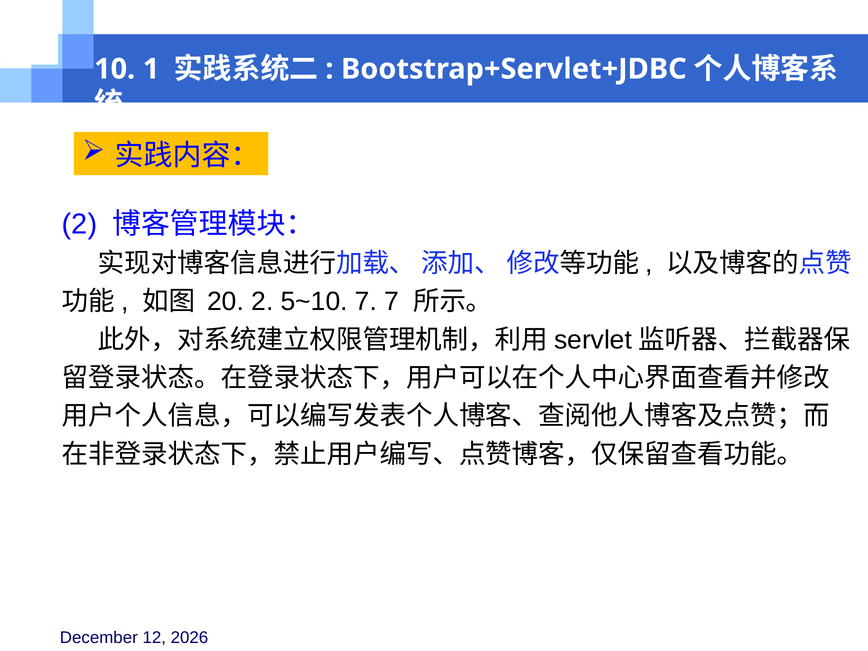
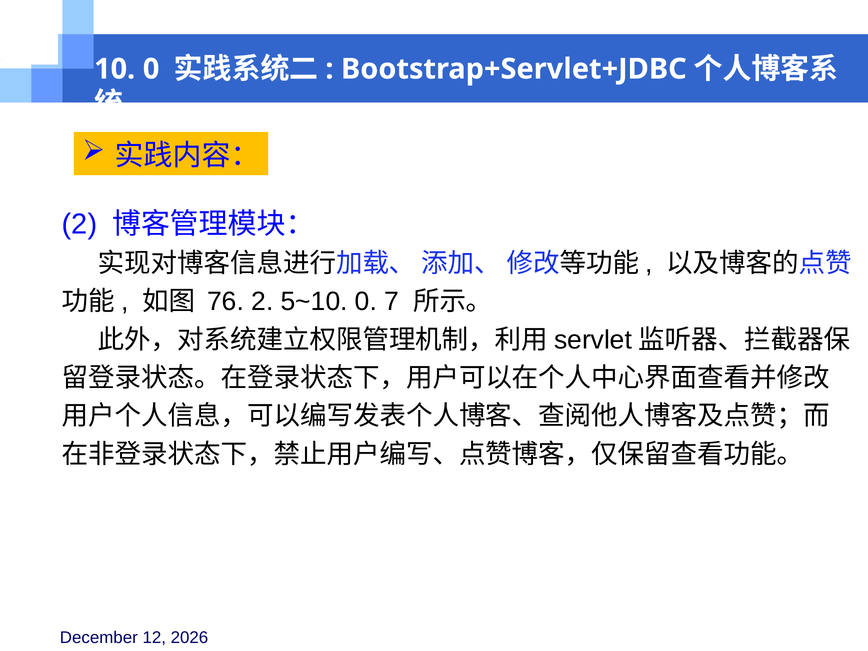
10 1: 1 -> 0
20: 20 -> 76
5~10 7: 7 -> 0
